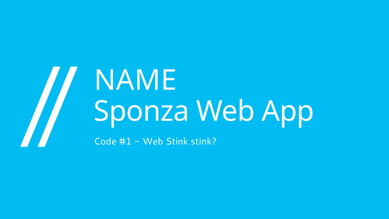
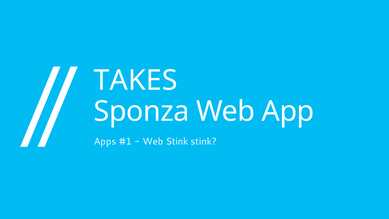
NAME: NAME -> TAKES
Code: Code -> Apps
